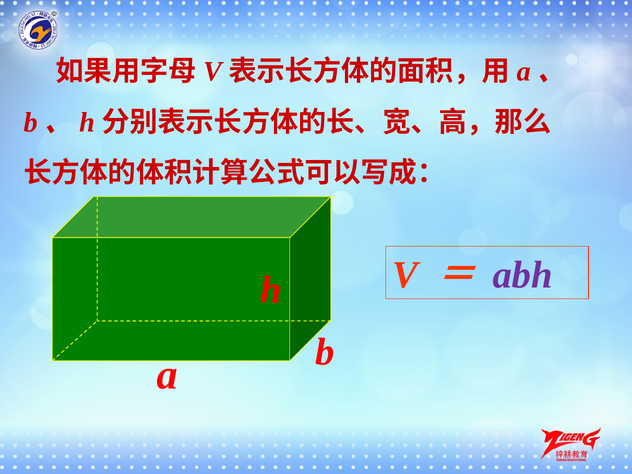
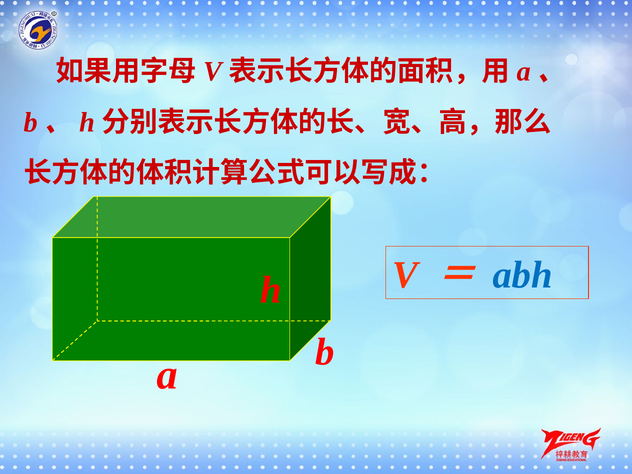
abh colour: purple -> blue
